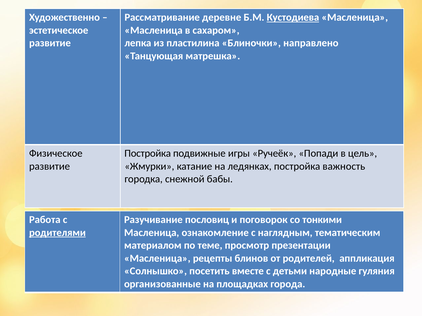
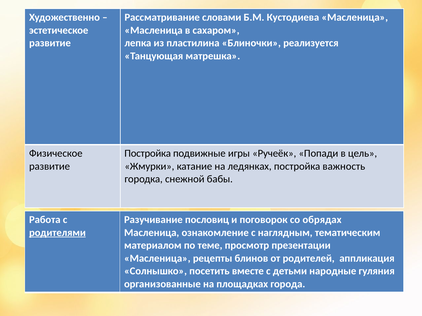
деревне: деревне -> словами
Кустодиева underline: present -> none
направлено: направлено -> реализуется
тонкими: тонкими -> обрядах
